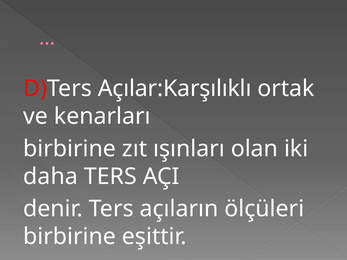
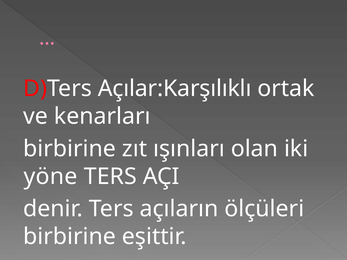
daha: daha -> yöne
